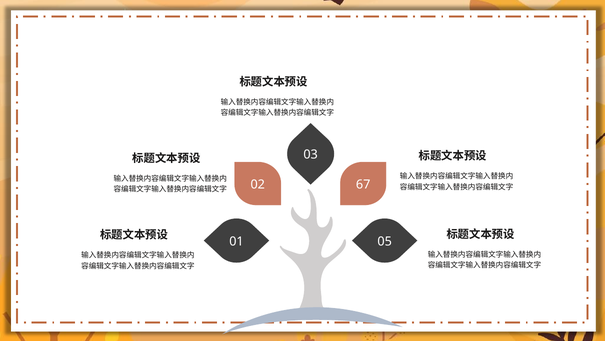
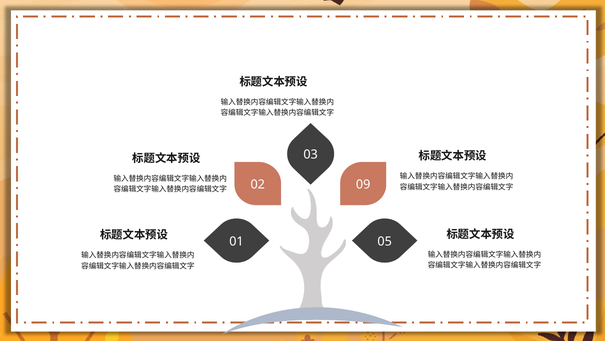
67: 67 -> 09
